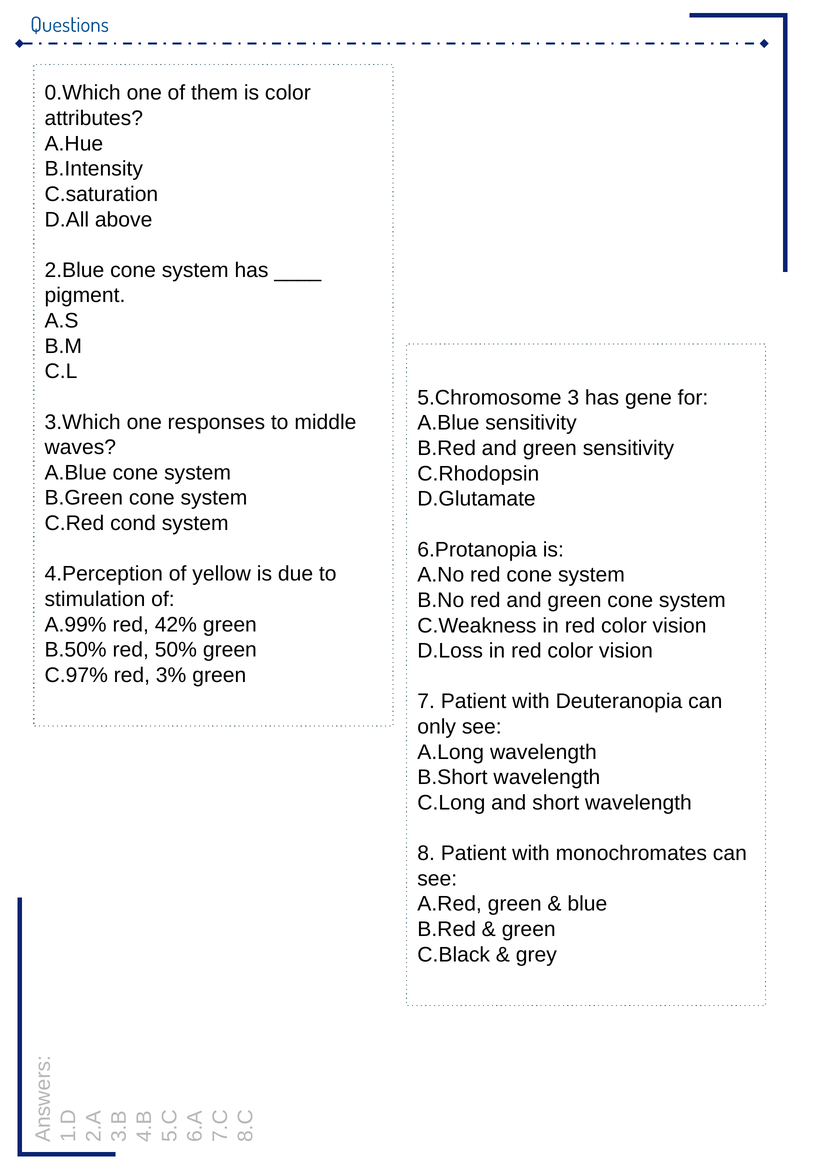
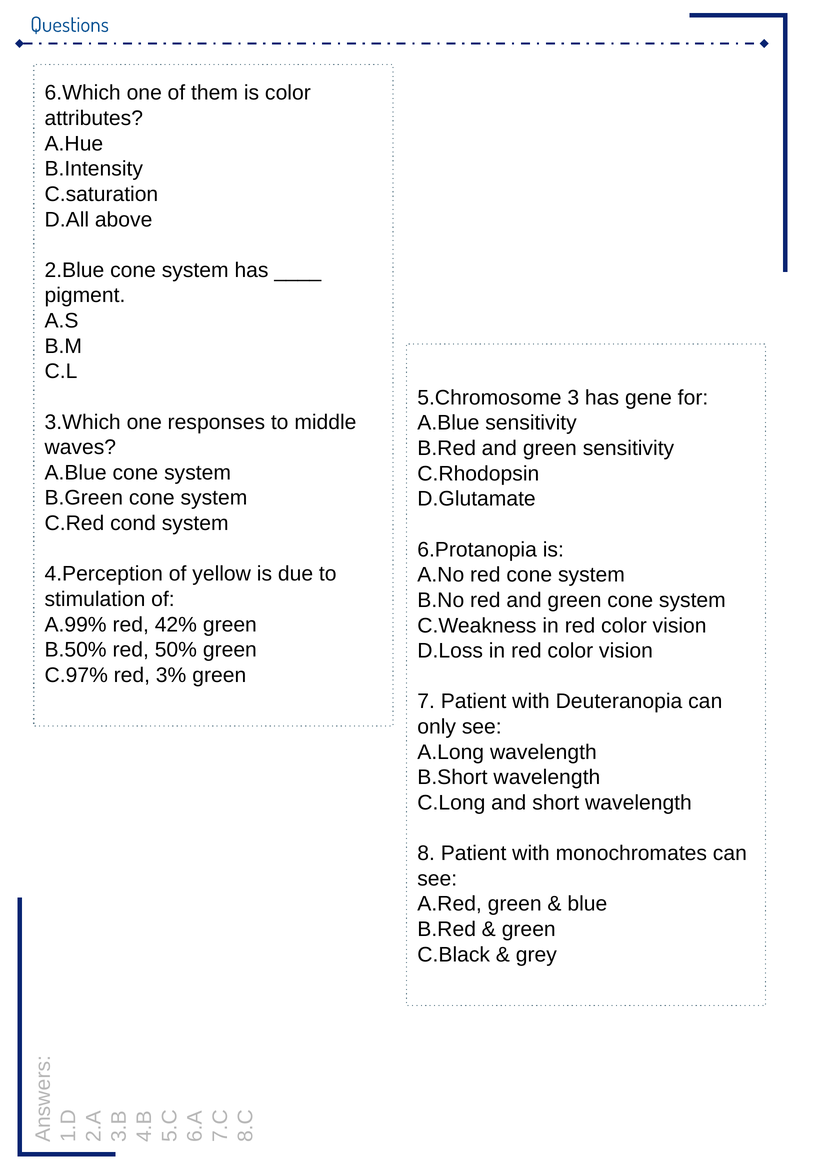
0.Which: 0.Which -> 6.Which
